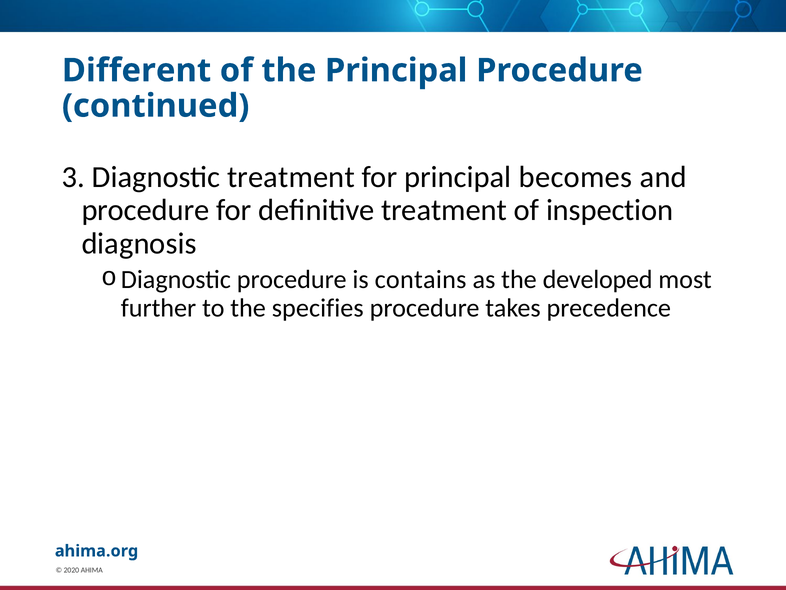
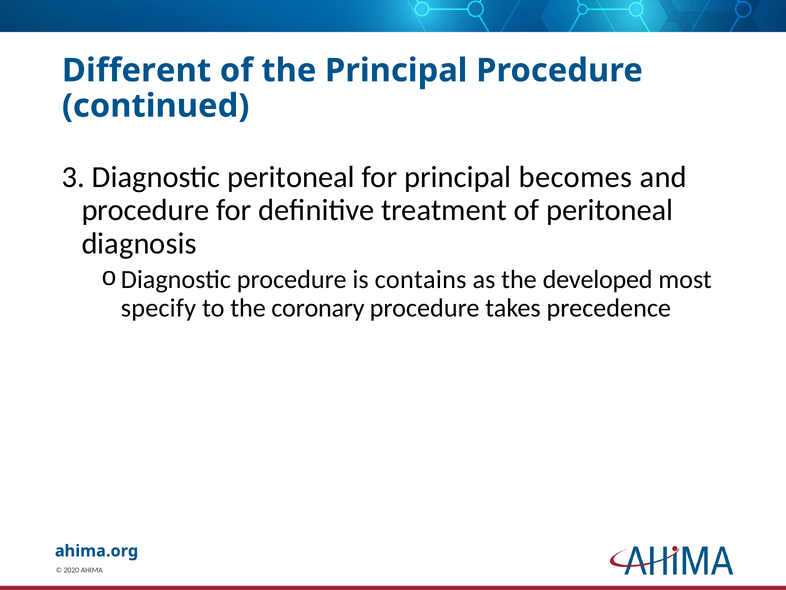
Diagnostic treatment: treatment -> peritoneal
of inspection: inspection -> peritoneal
further: further -> specify
specifies: specifies -> coronary
